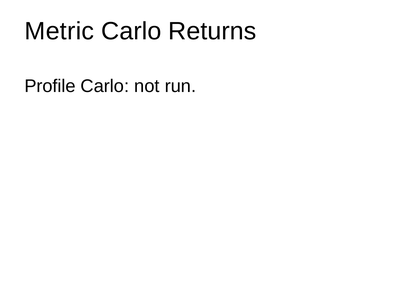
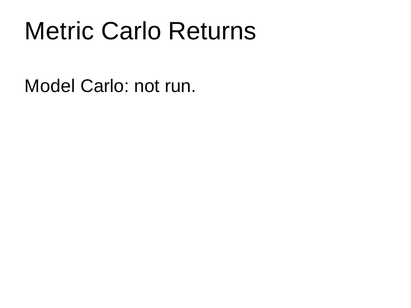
Profile: Profile -> Model
